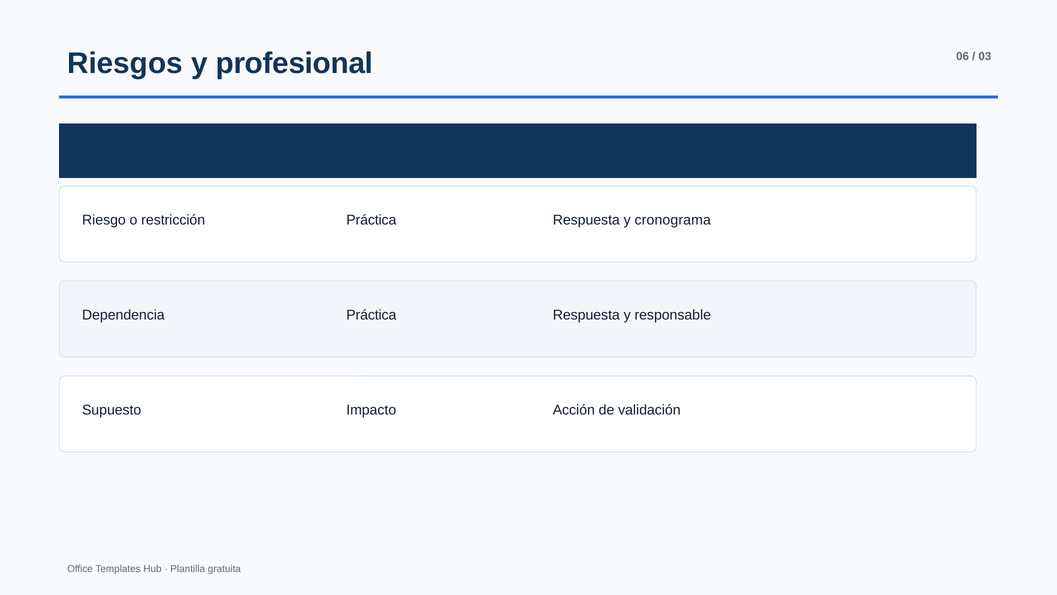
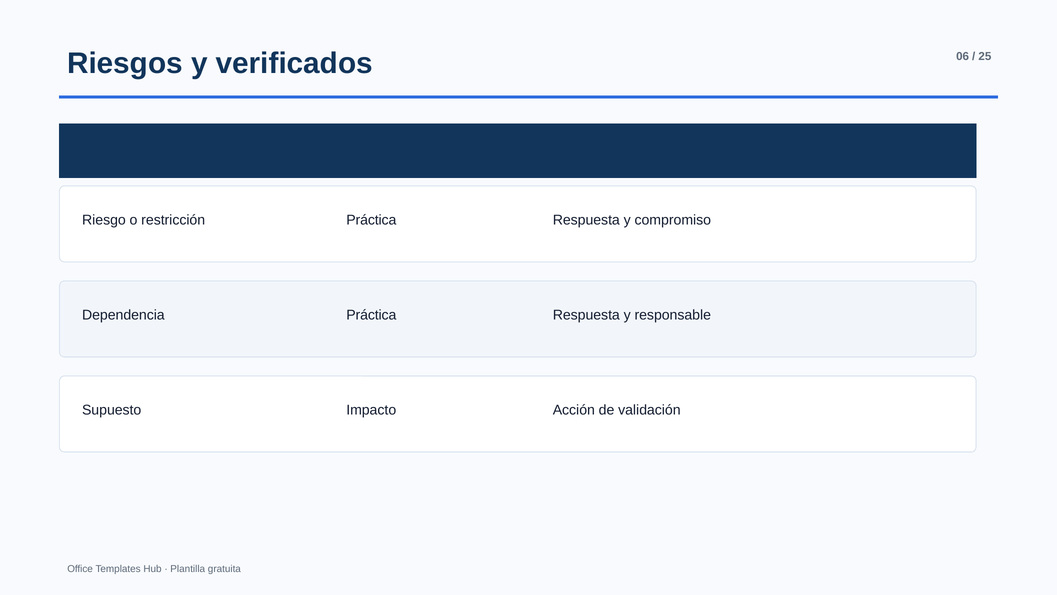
profesional: profesional -> verificados
03: 03 -> 25
cronograma: cronograma -> compromiso
